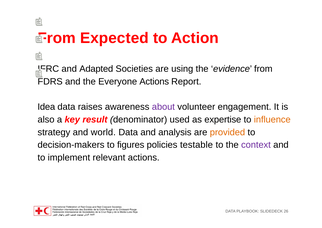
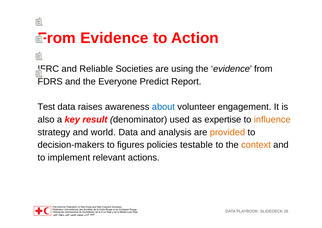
From Expected: Expected -> Evidence
Adapted: Adapted -> Reliable
Everyone Actions: Actions -> Predict
Idea: Idea -> Test
about colour: purple -> blue
context colour: purple -> orange
